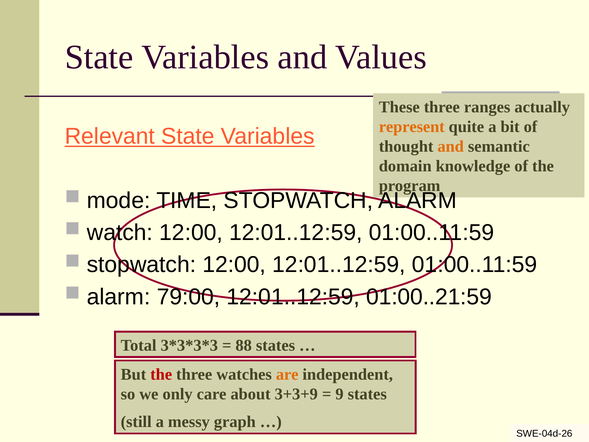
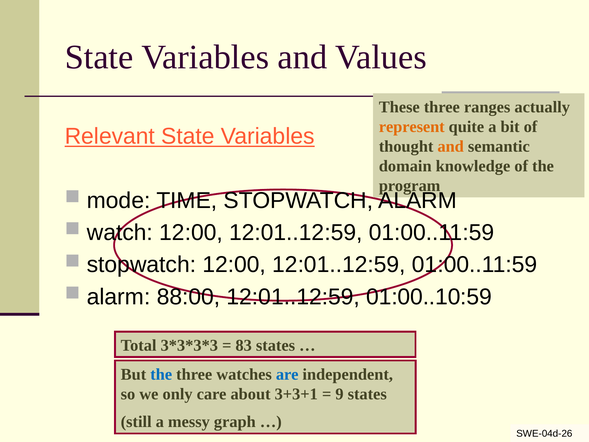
79:00: 79:00 -> 88:00
01:00..21:59: 01:00..21:59 -> 01:00..10:59
88: 88 -> 83
the at (161, 374) colour: red -> blue
are colour: orange -> blue
3+3+9: 3+3+9 -> 3+3+1
